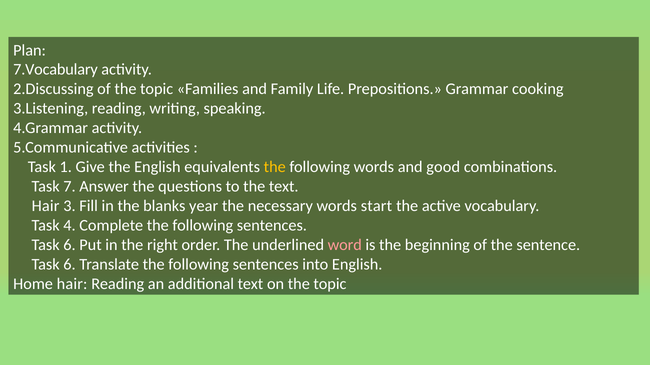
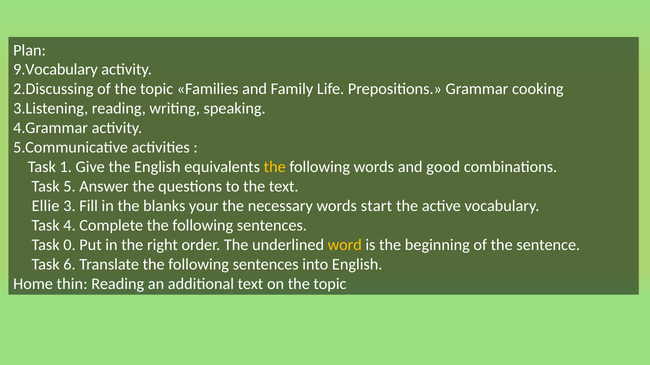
7.Vocabulary: 7.Vocabulary -> 9.Vocabulary
7: 7 -> 5
Hair at (46, 206): Hair -> Ellie
year: year -> your
6 at (69, 245): 6 -> 0
word colour: pink -> yellow
Home hair: hair -> thin
